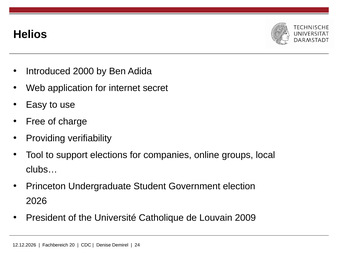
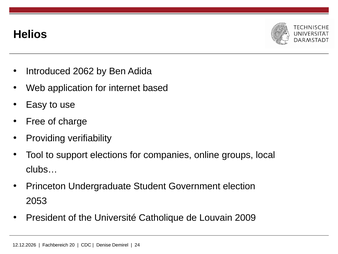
2000: 2000 -> 2062
secret: secret -> based
2026: 2026 -> 2053
